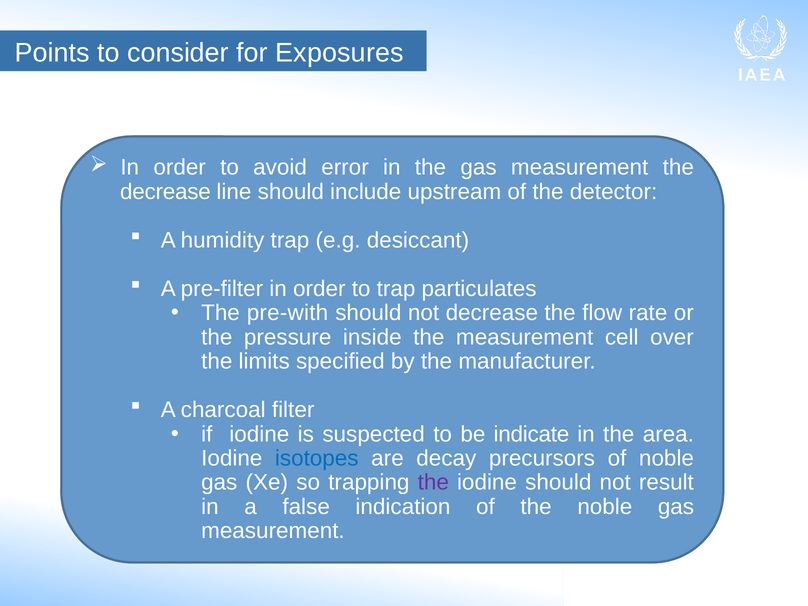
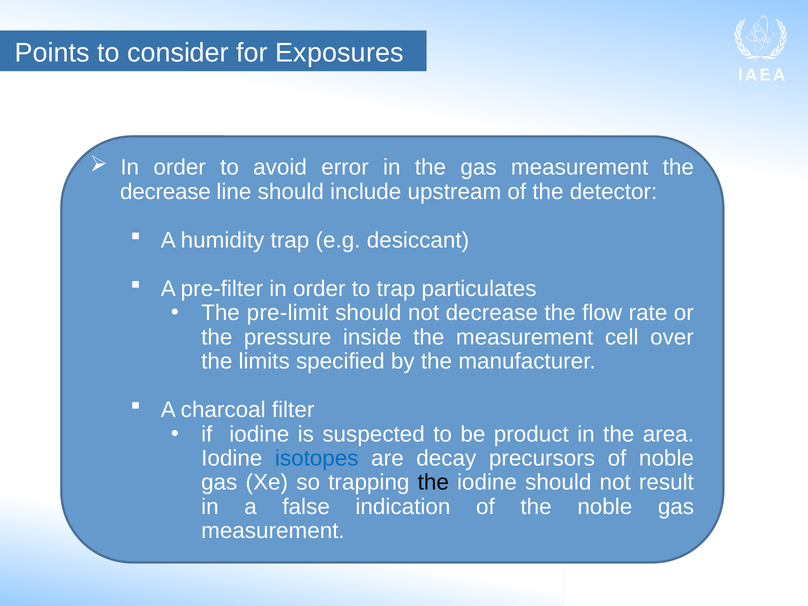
pre-with: pre-with -> pre-limit
indicate: indicate -> product
the at (433, 483) colour: purple -> black
